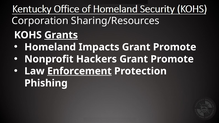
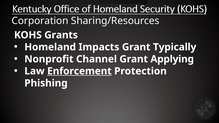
Grants underline: present -> none
Promote at (175, 47): Promote -> Typically
Hackers: Hackers -> Channel
Promote at (172, 59): Promote -> Applying
